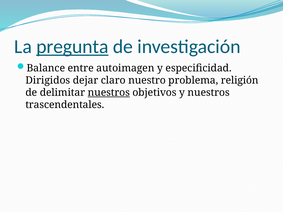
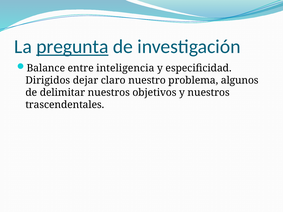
autoimagen: autoimagen -> inteligencia
religión: religión -> algunos
nuestros at (109, 93) underline: present -> none
